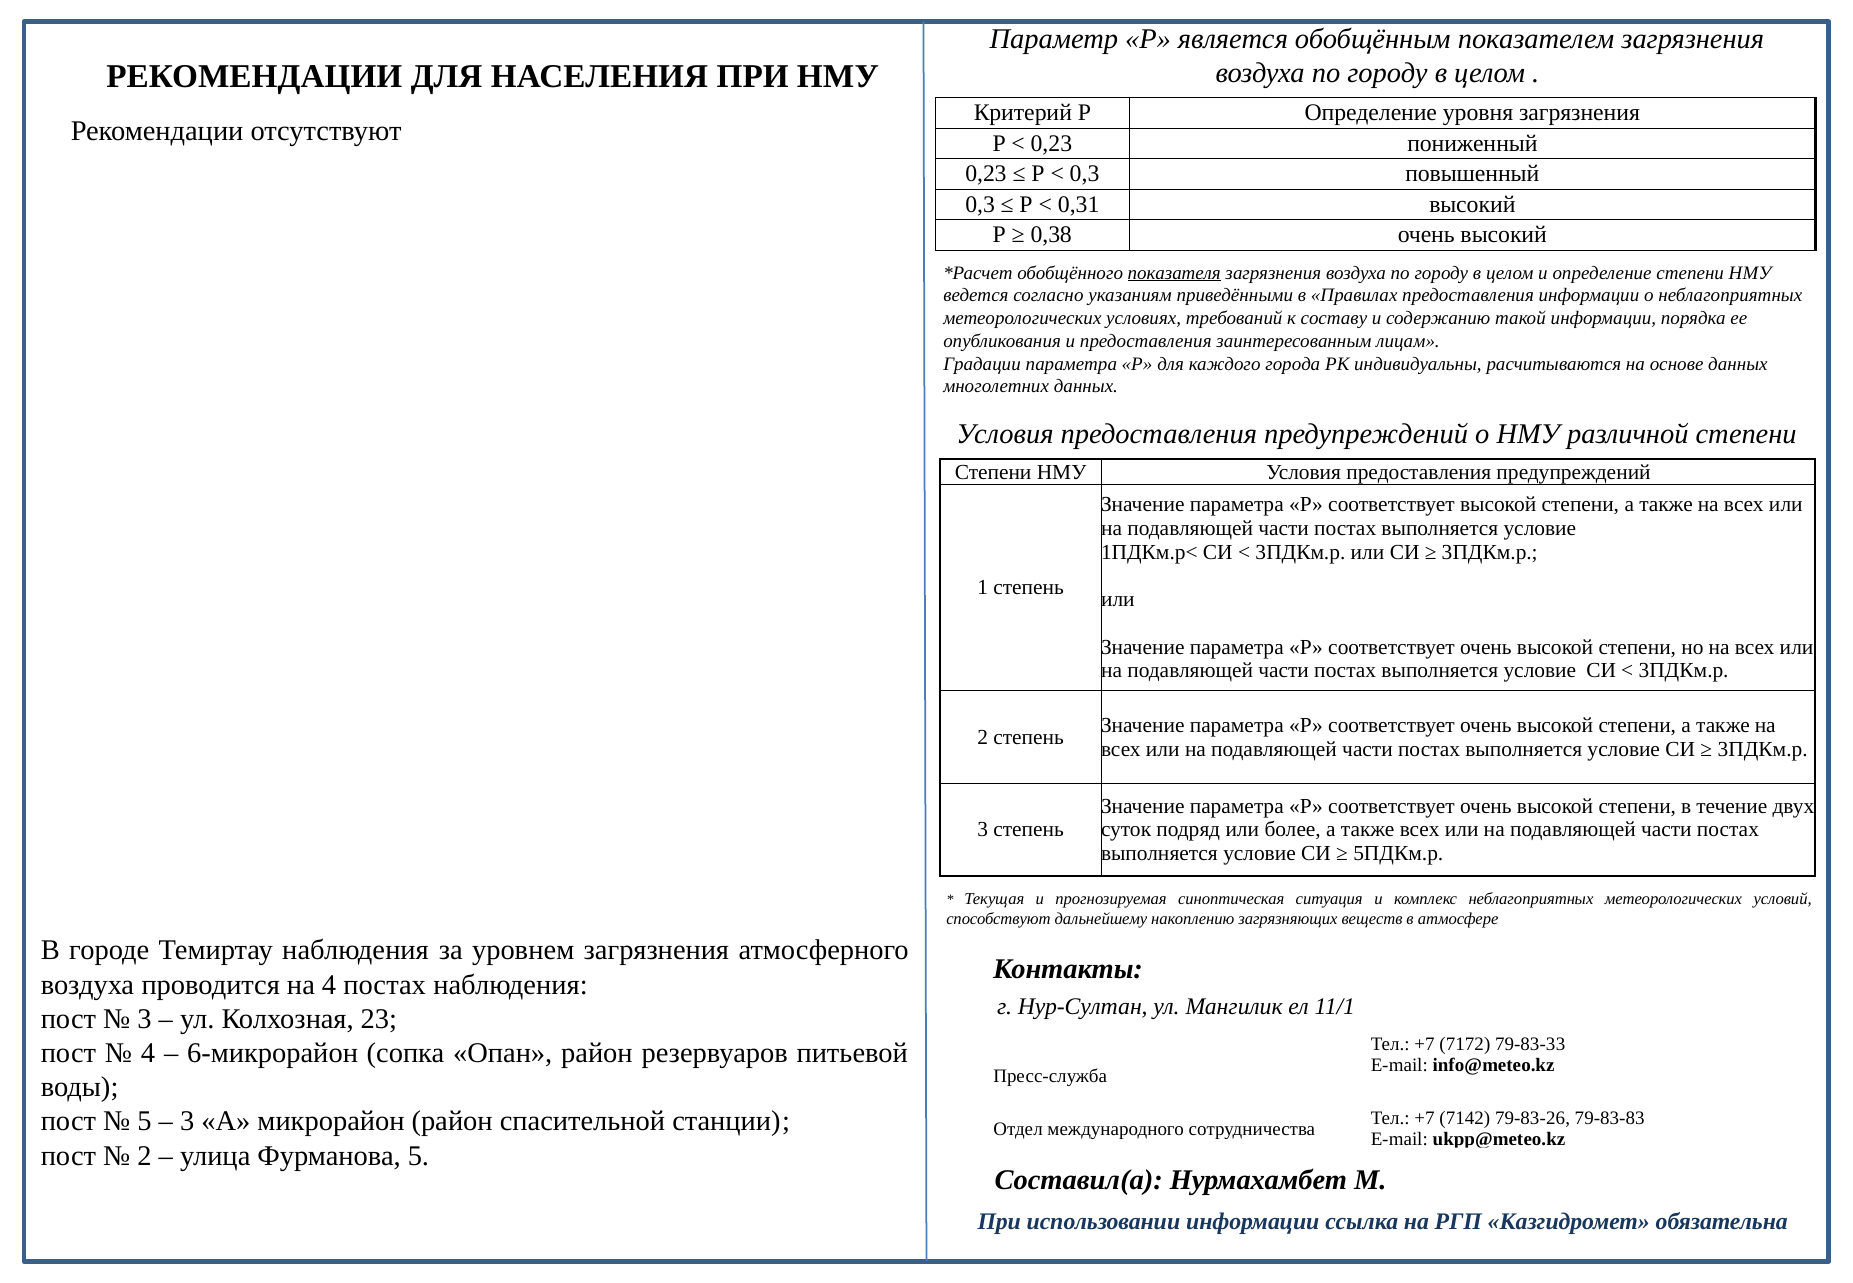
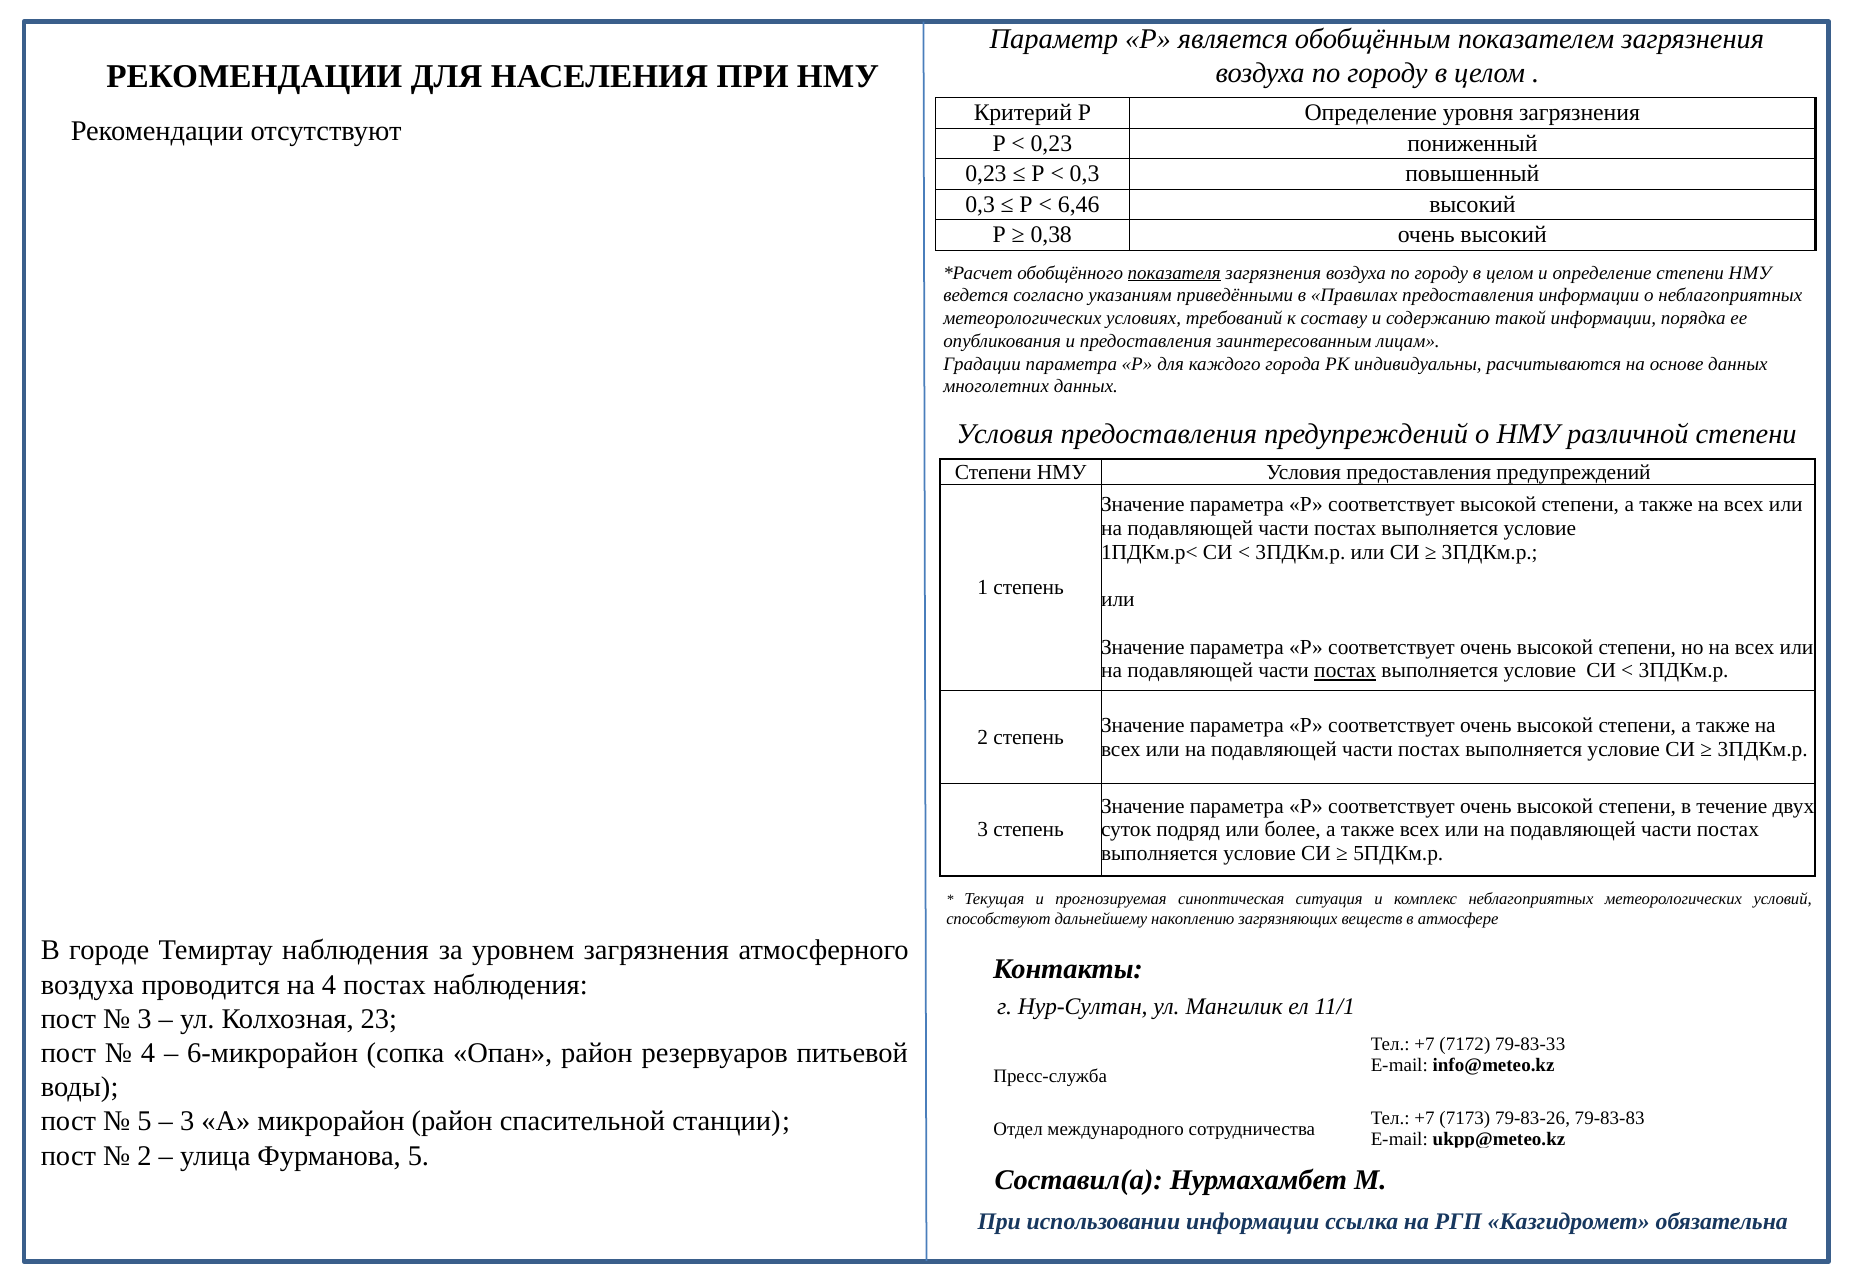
0,31: 0,31 -> 6,46
постах at (1345, 671) underline: none -> present
7142: 7142 -> 7173
